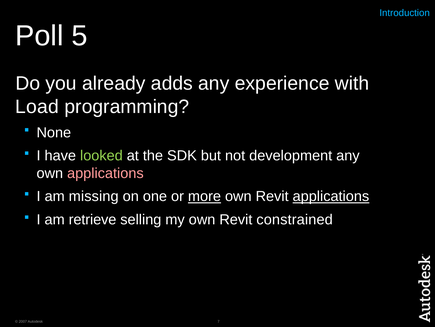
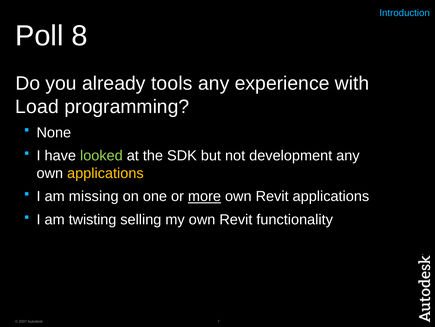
5: 5 -> 8
adds: adds -> tools
applications at (105, 173) colour: pink -> yellow
applications at (331, 196) underline: present -> none
retrieve: retrieve -> twisting
constrained: constrained -> functionality
